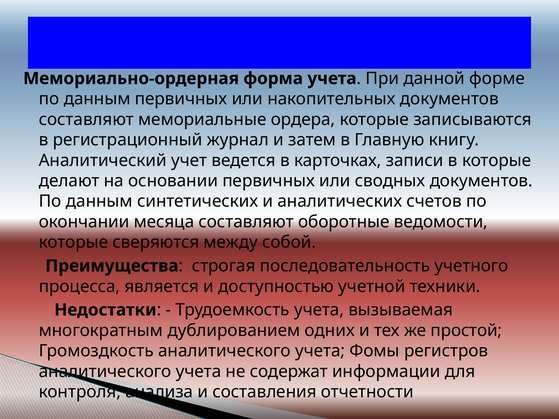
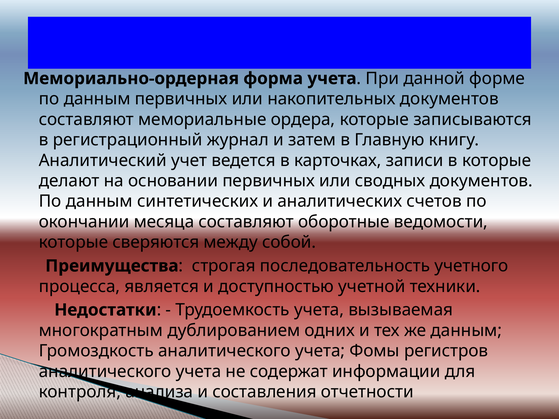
же простой: простой -> данным
